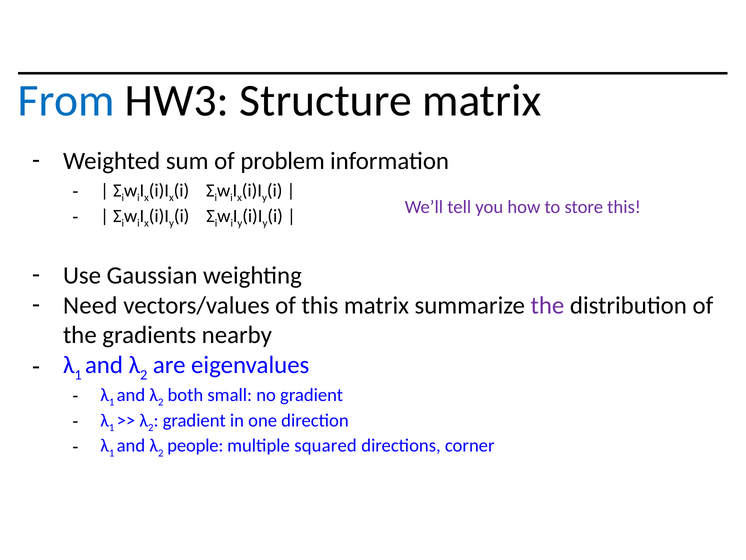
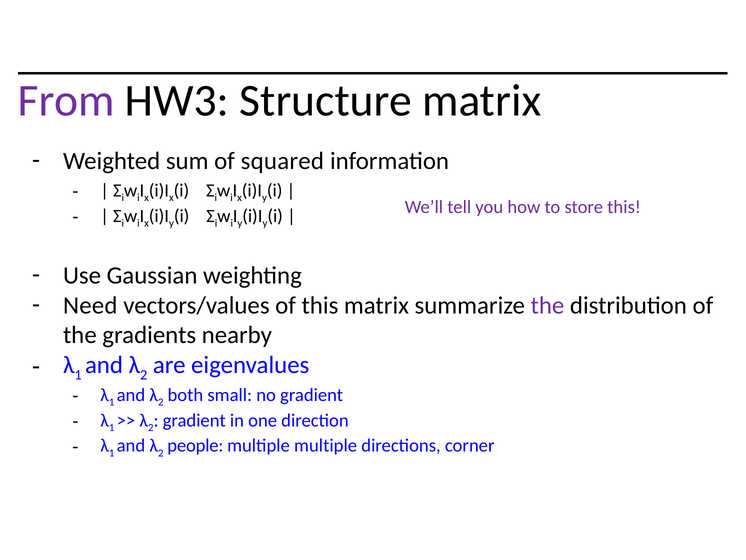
From colour: blue -> purple
problem: problem -> squared
multiple squared: squared -> multiple
